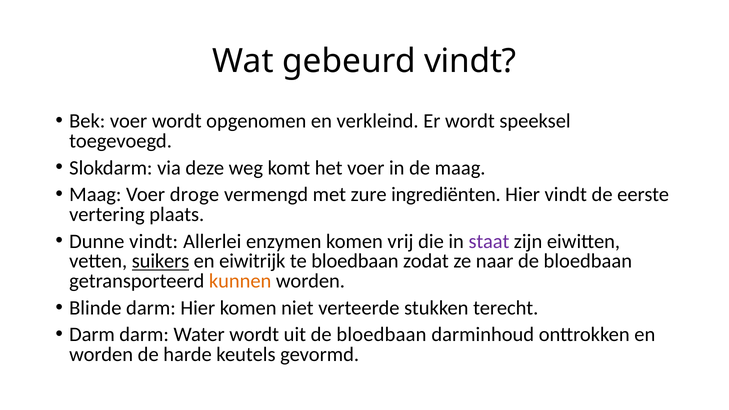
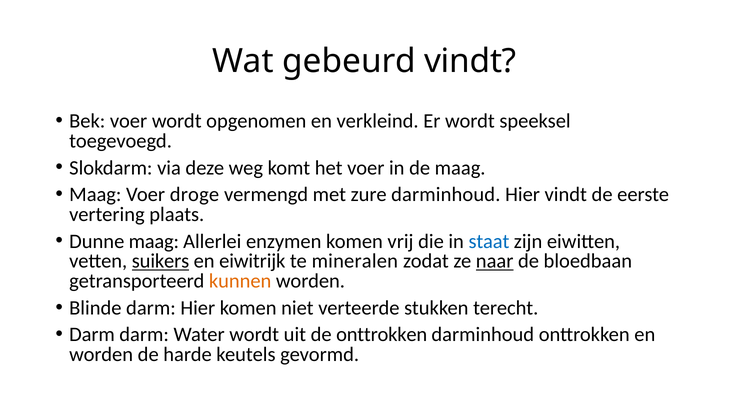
zure ingrediënten: ingrediënten -> darminhoud
Dunne vindt: vindt -> maag
staat colour: purple -> blue
te bloedbaan: bloedbaan -> mineralen
naar underline: none -> present
uit de bloedbaan: bloedbaan -> onttrokken
